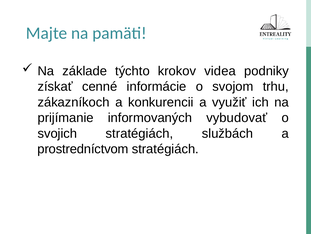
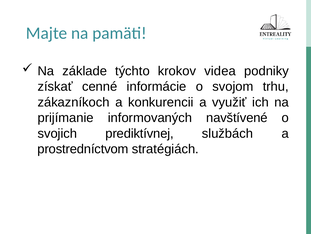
vybudovať: vybudovať -> navštívené
svojich stratégiách: stratégiách -> prediktívnej
